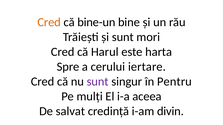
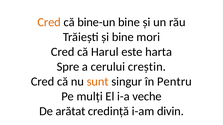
și sunt: sunt -> bine
iertare: iertare -> creștin
sunt at (98, 82) colour: purple -> orange
aceea: aceea -> veche
salvat: salvat -> arătat
